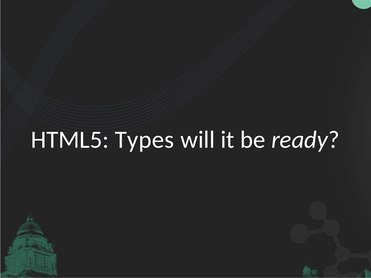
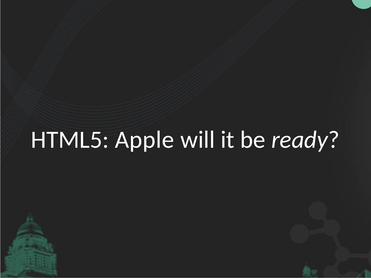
Types: Types -> Apple
